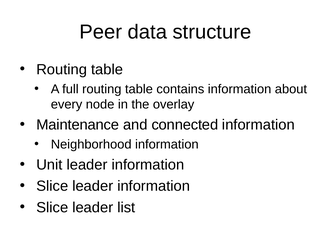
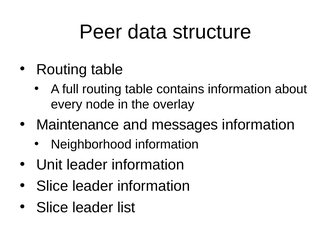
connected: connected -> messages
